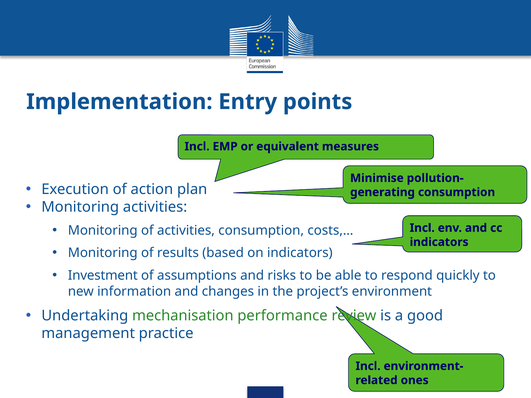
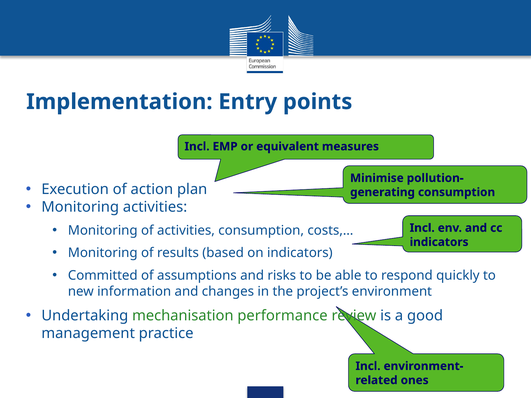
Investment: Investment -> Committed
